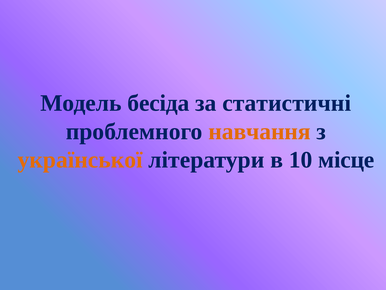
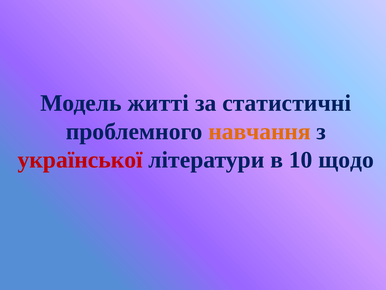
бесіда: бесіда -> житті
української colour: orange -> red
місце: місце -> щодо
